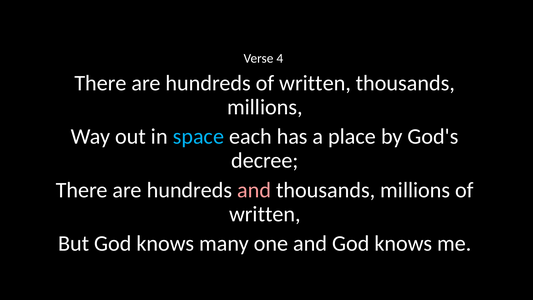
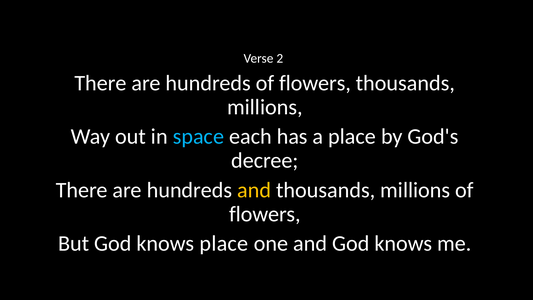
4: 4 -> 2
hundreds of written: written -> flowers
and at (254, 190) colour: pink -> yellow
written at (265, 214): written -> flowers
knows many: many -> place
